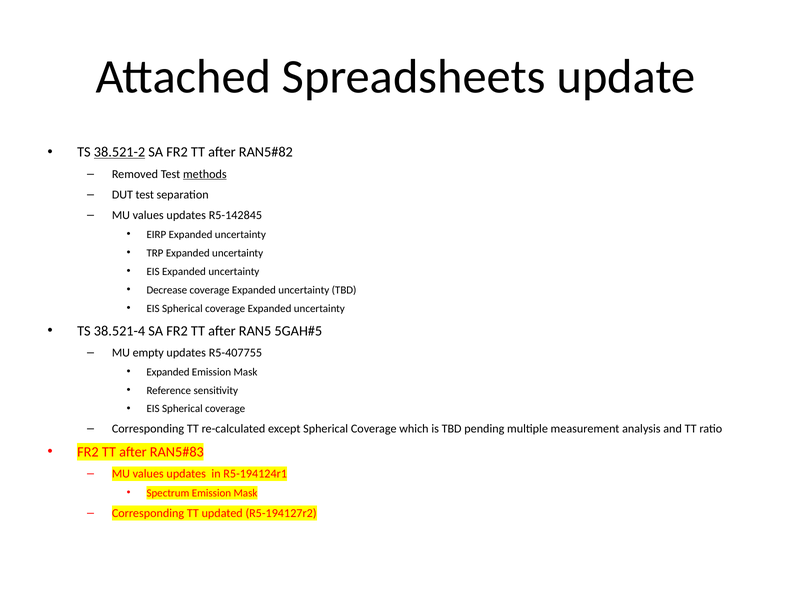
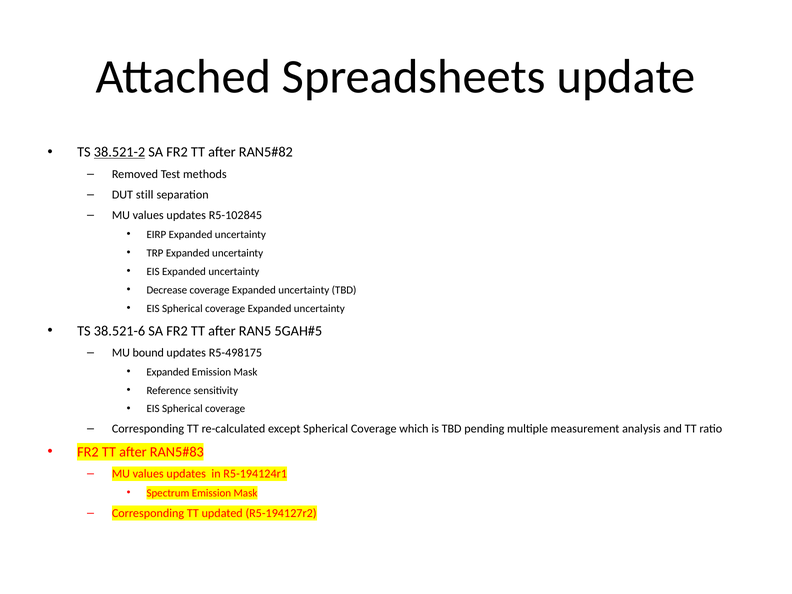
methods underline: present -> none
DUT test: test -> still
R5-142845: R5-142845 -> R5-102845
38.521-4: 38.521-4 -> 38.521-6
empty: empty -> bound
R5-407755: R5-407755 -> R5-498175
